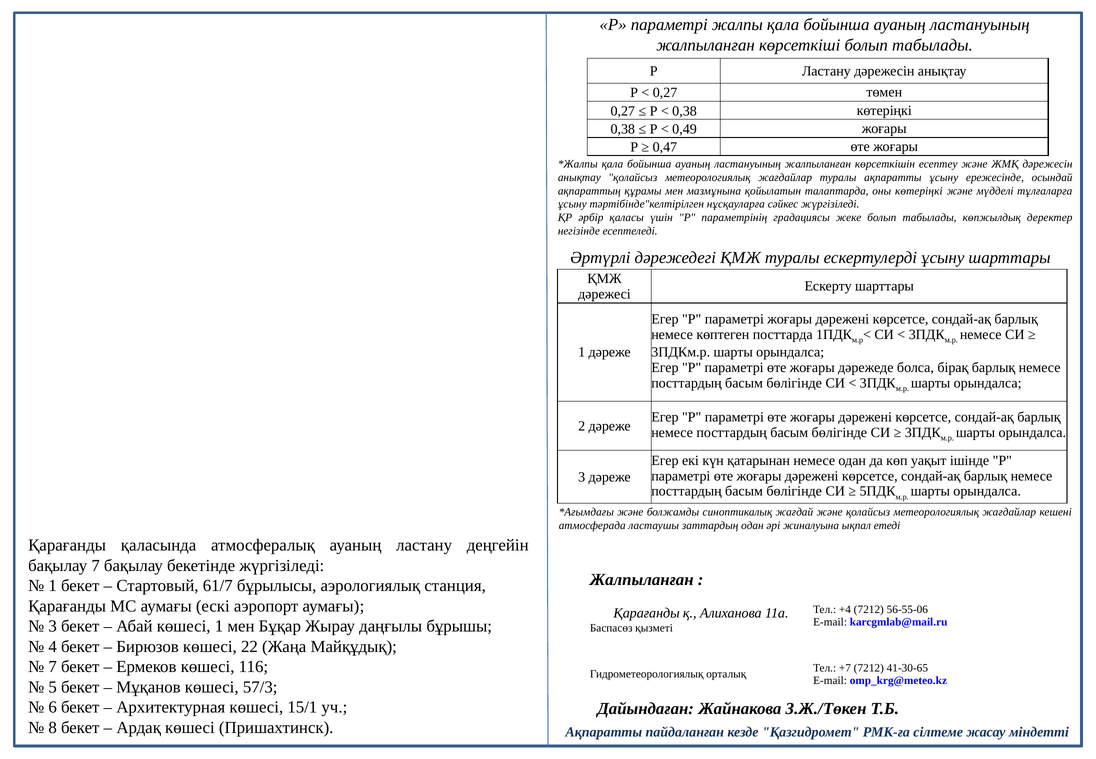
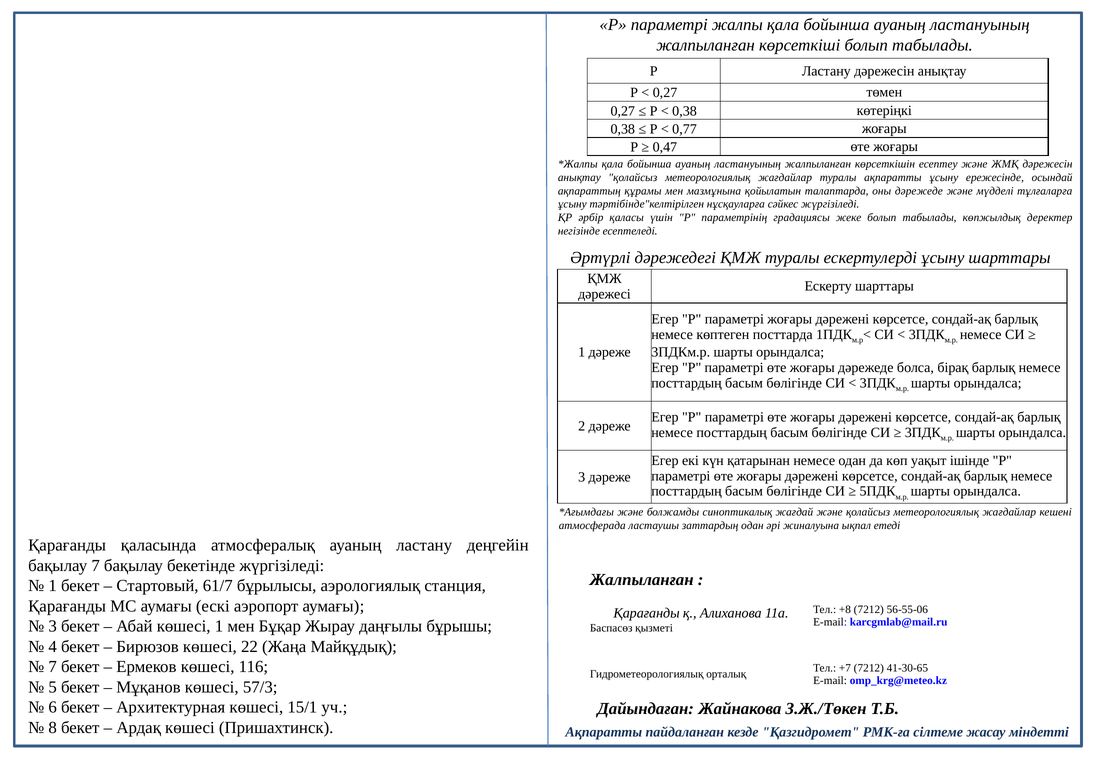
0,49: 0,49 -> 0,77
оны көтеріңкі: көтеріңкі -> дәрежеде
+4: +4 -> +8
